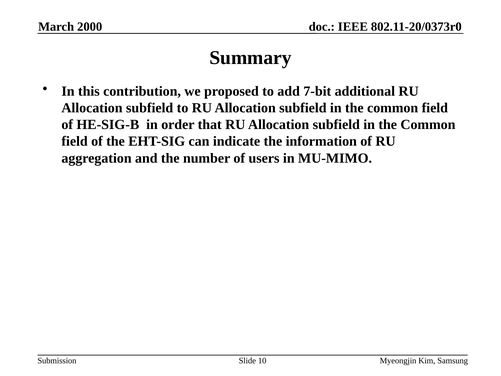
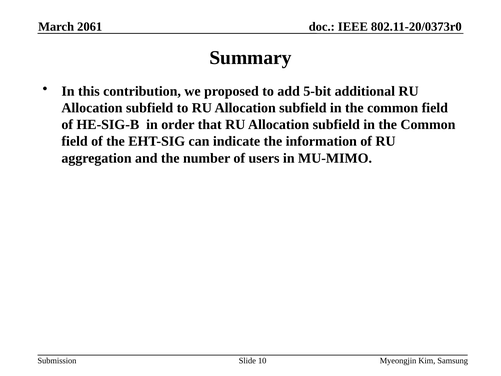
2000: 2000 -> 2061
7-bit: 7-bit -> 5-bit
